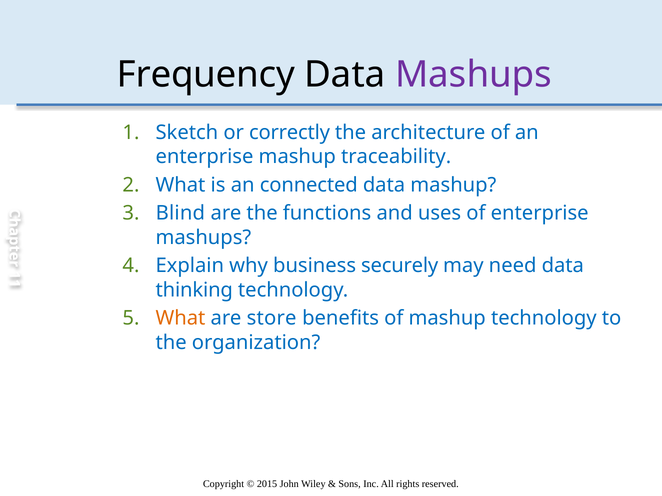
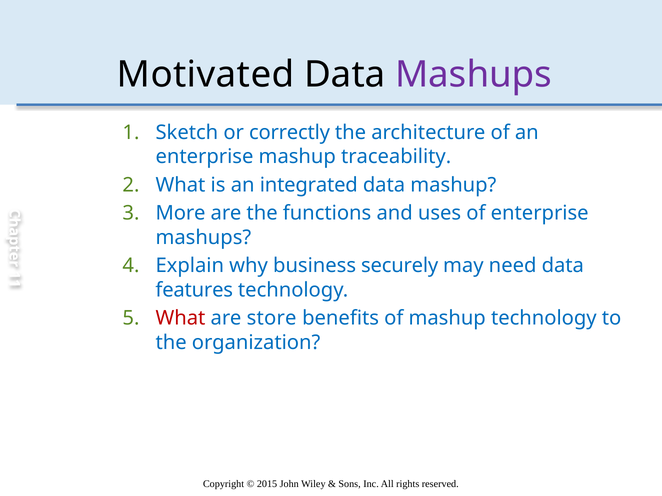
Frequency: Frequency -> Motivated
connected: connected -> integrated
Blind: Blind -> More
thinking: thinking -> features
What at (180, 319) colour: orange -> red
